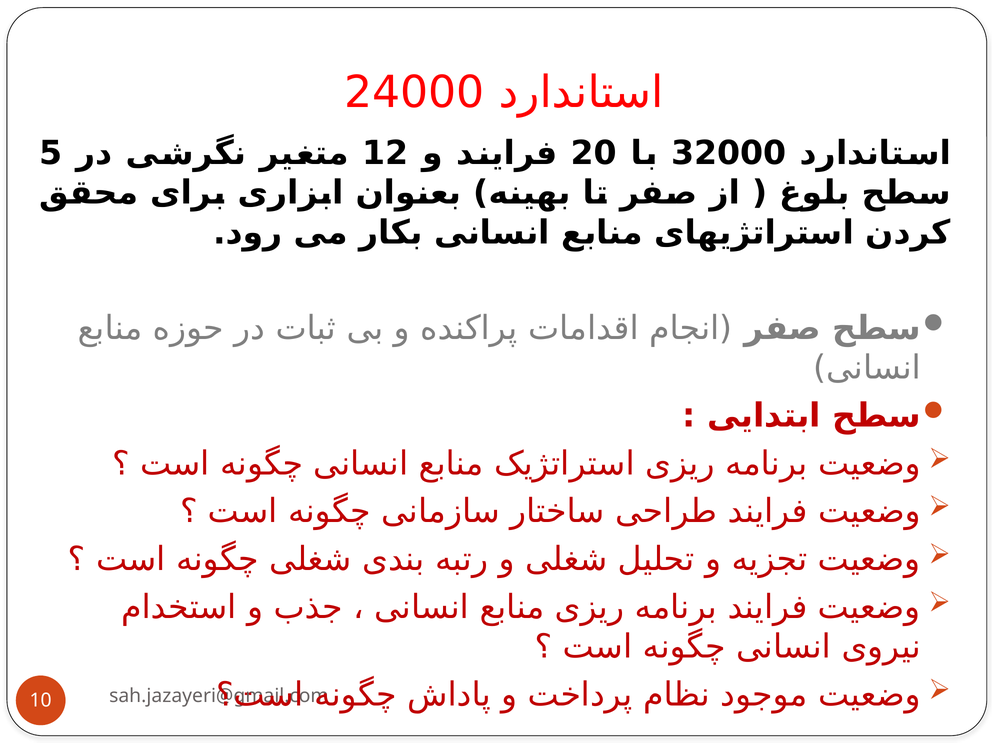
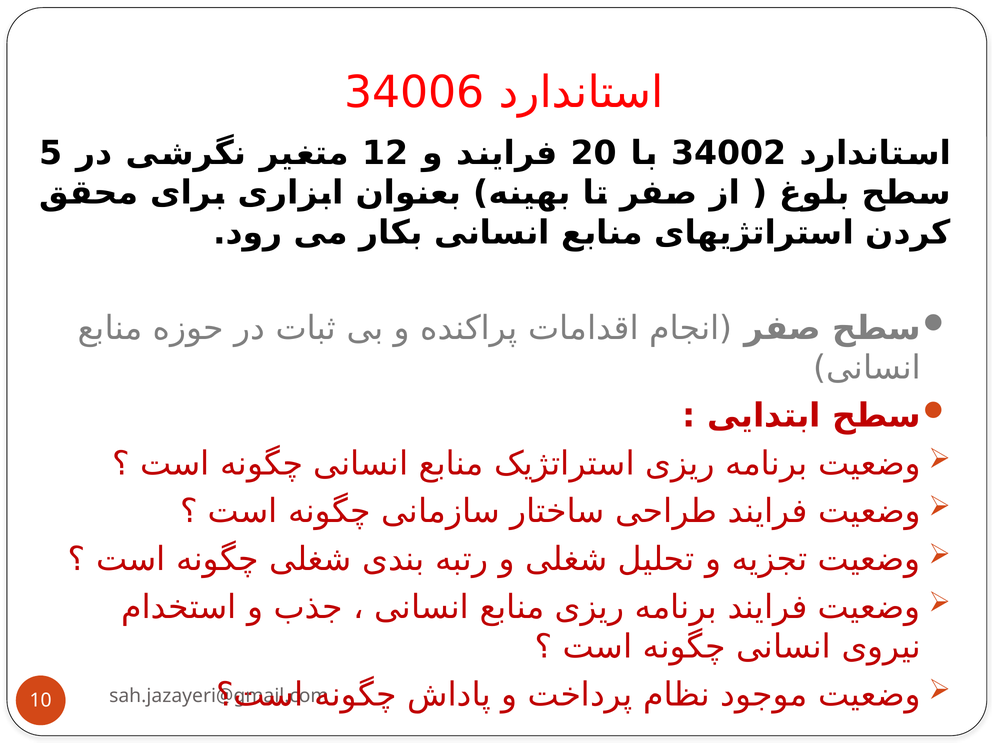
24000: 24000 -> 34006
32000: 32000 -> 34002
